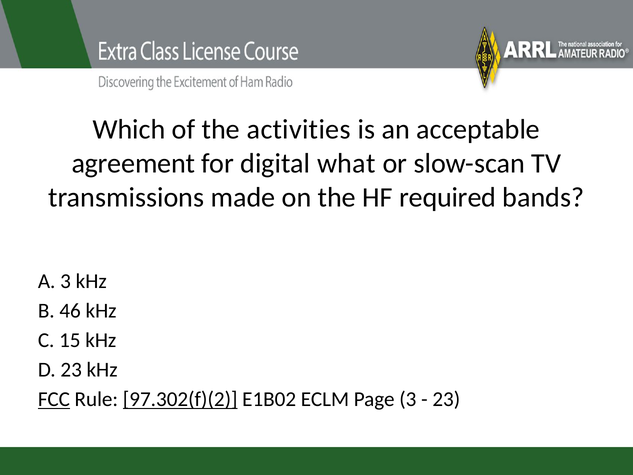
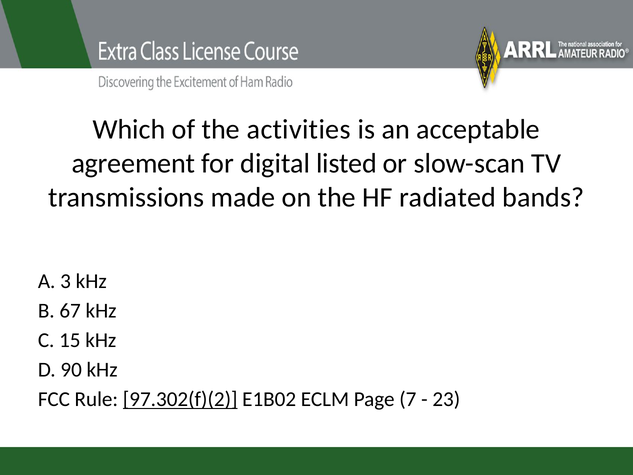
what: what -> listed
required: required -> radiated
46: 46 -> 67
D 23: 23 -> 90
FCC underline: present -> none
Page 3: 3 -> 7
